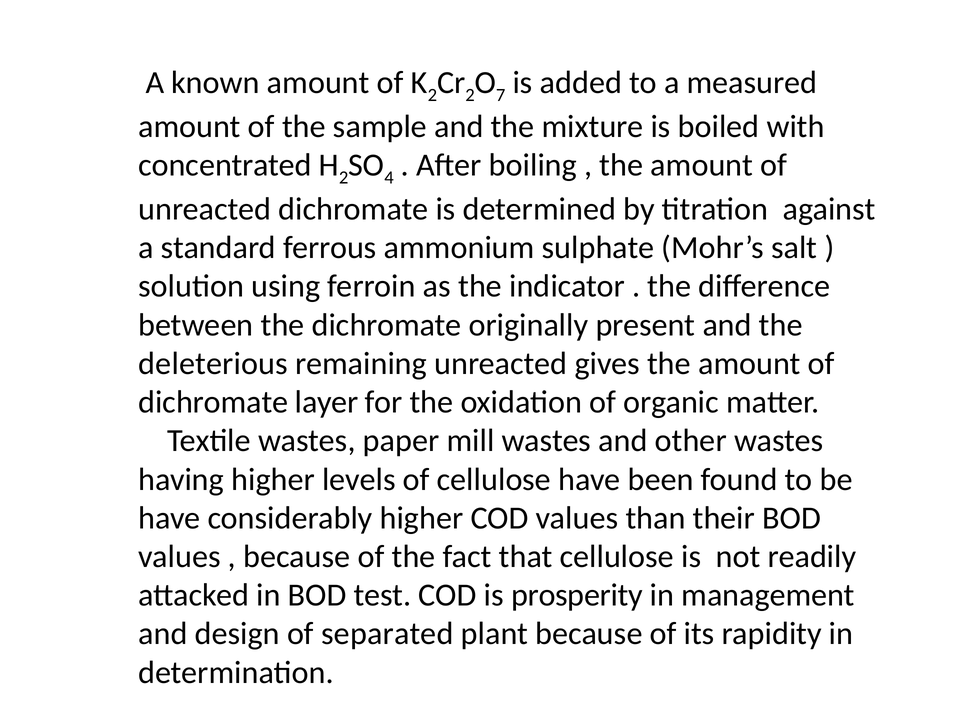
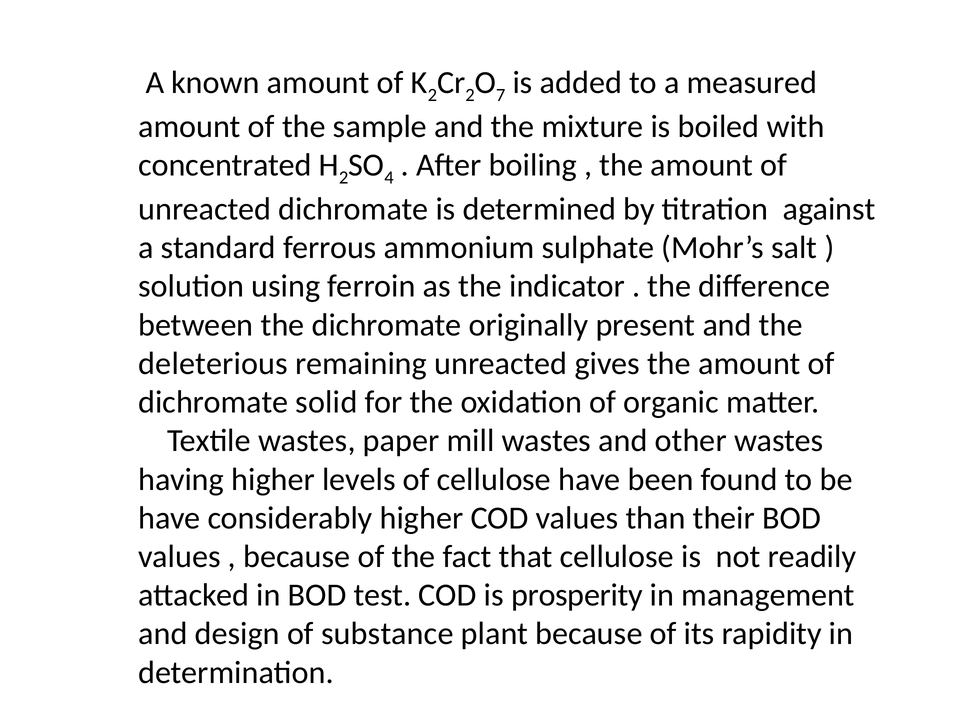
layer: layer -> solid
separated: separated -> substance
